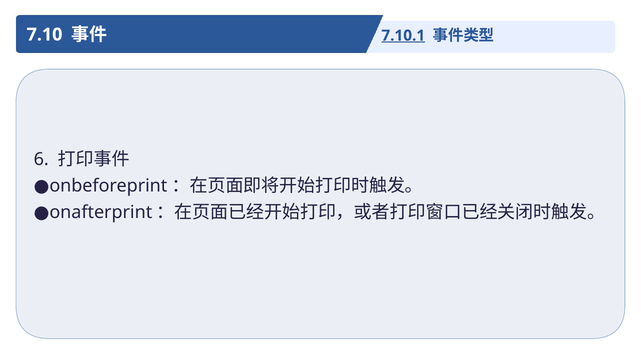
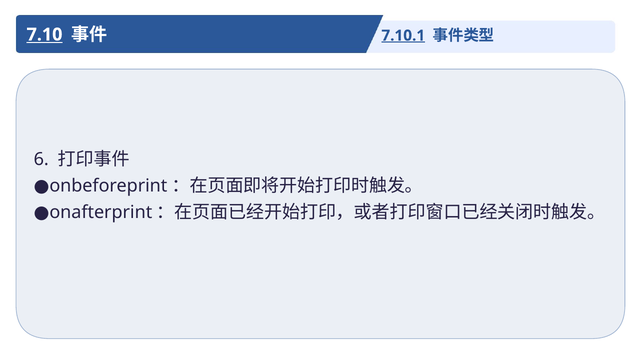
7.10 underline: none -> present
